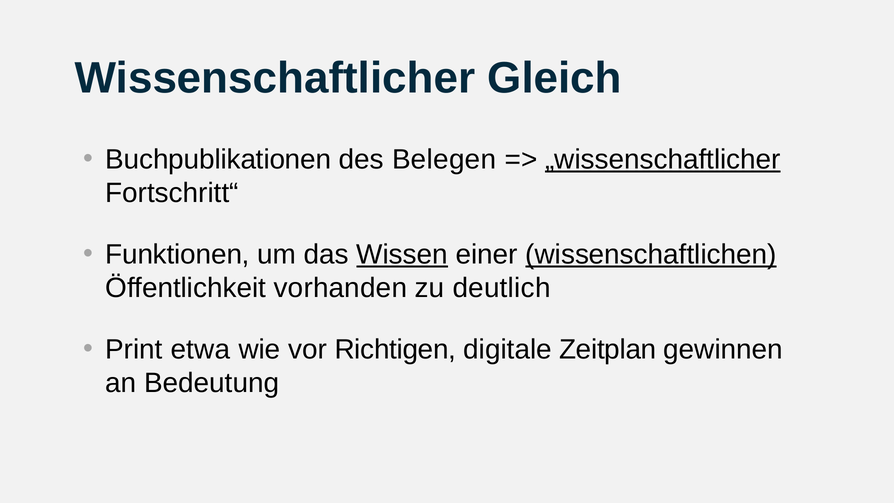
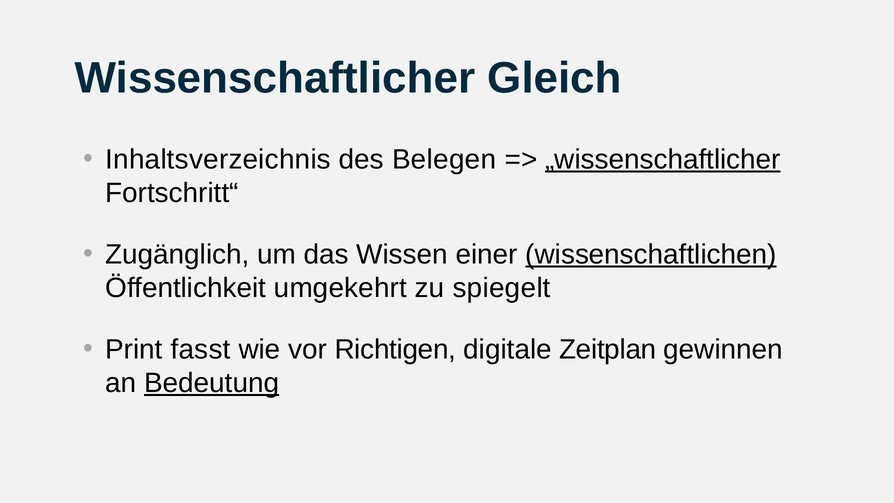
Buchpublikationen: Buchpublikationen -> Inhaltsverzeichnis
Funktionen: Funktionen -> Zugänglich
Wissen underline: present -> none
vorhanden: vorhanden -> umgekehrt
deutlich: deutlich -> spiegelt
etwa: etwa -> fasst
Bedeutung underline: none -> present
